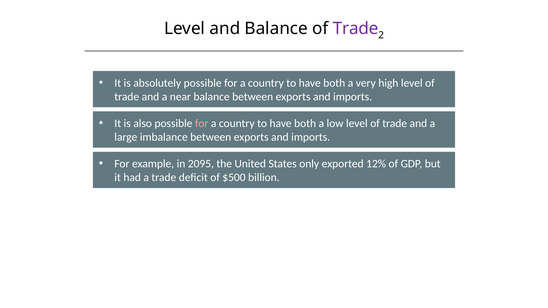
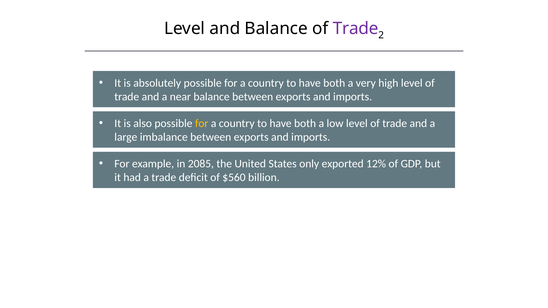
for at (202, 123) colour: pink -> yellow
2095: 2095 -> 2085
$500: $500 -> $560
